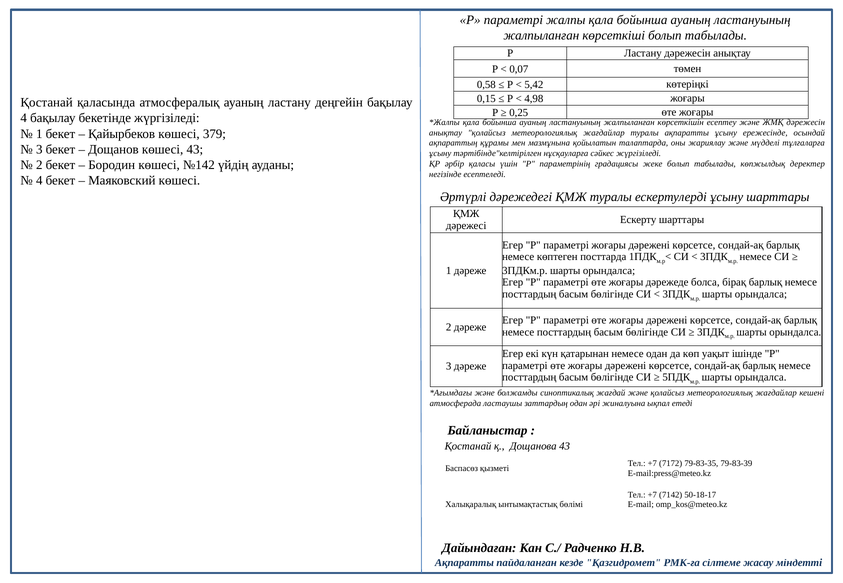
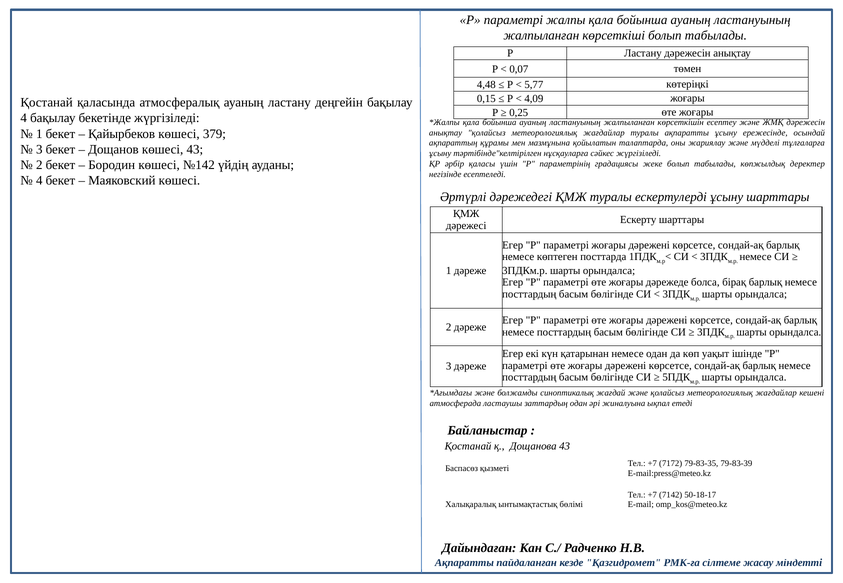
0,58: 0,58 -> 4,48
5,42: 5,42 -> 5,77
4,98: 4,98 -> 4,09
